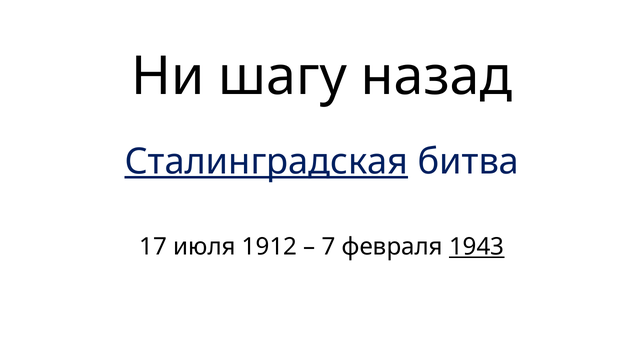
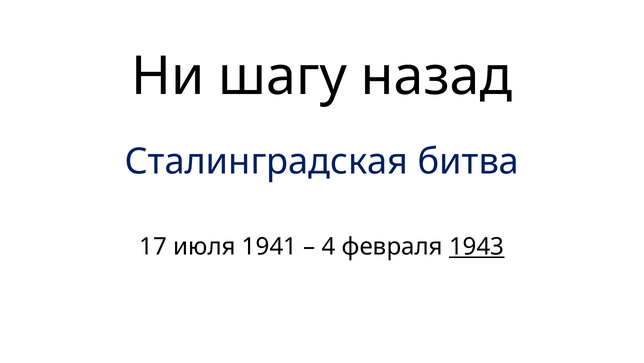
Сталинградская underline: present -> none
1912: 1912 -> 1941
7: 7 -> 4
